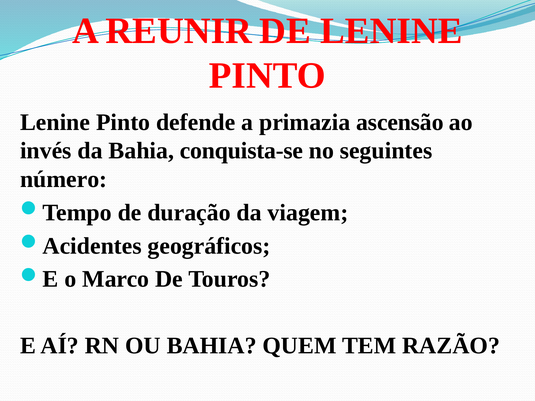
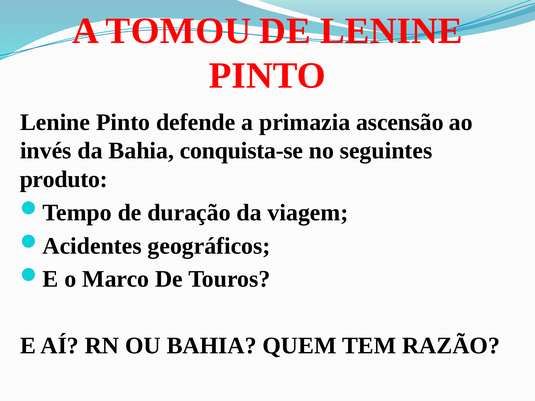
REUNIR: REUNIR -> TOMOU
número: número -> produto
